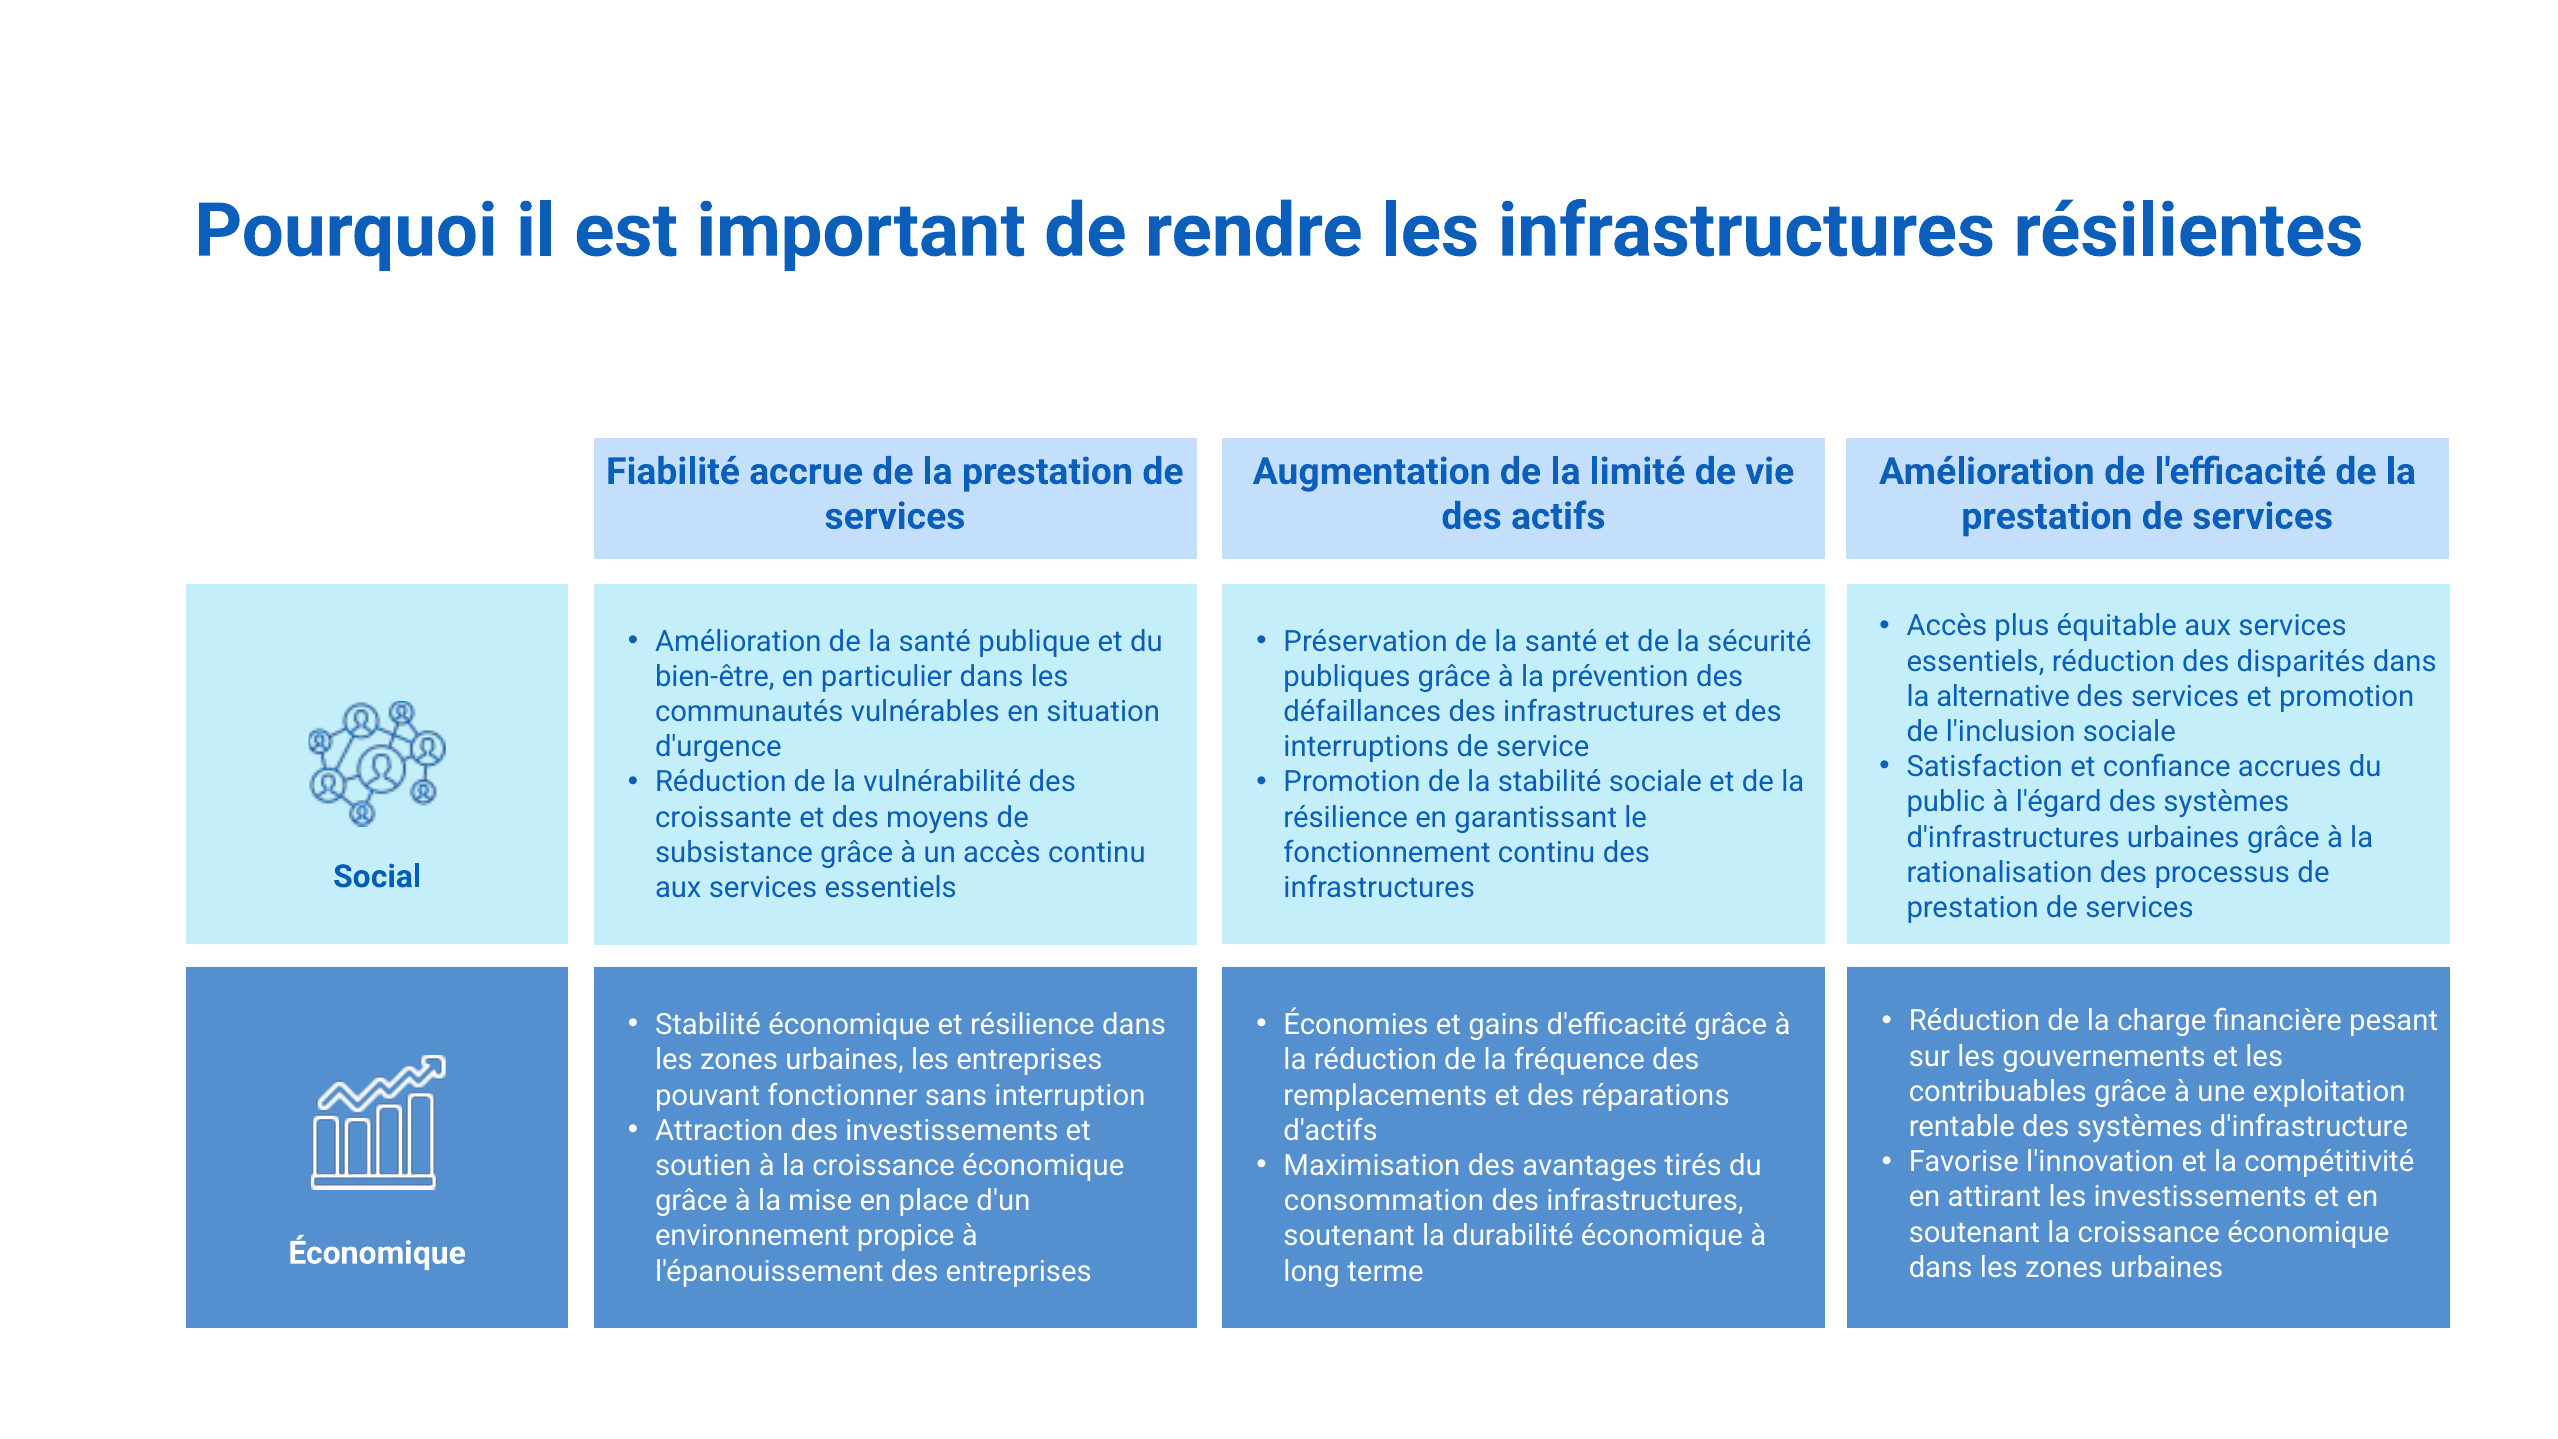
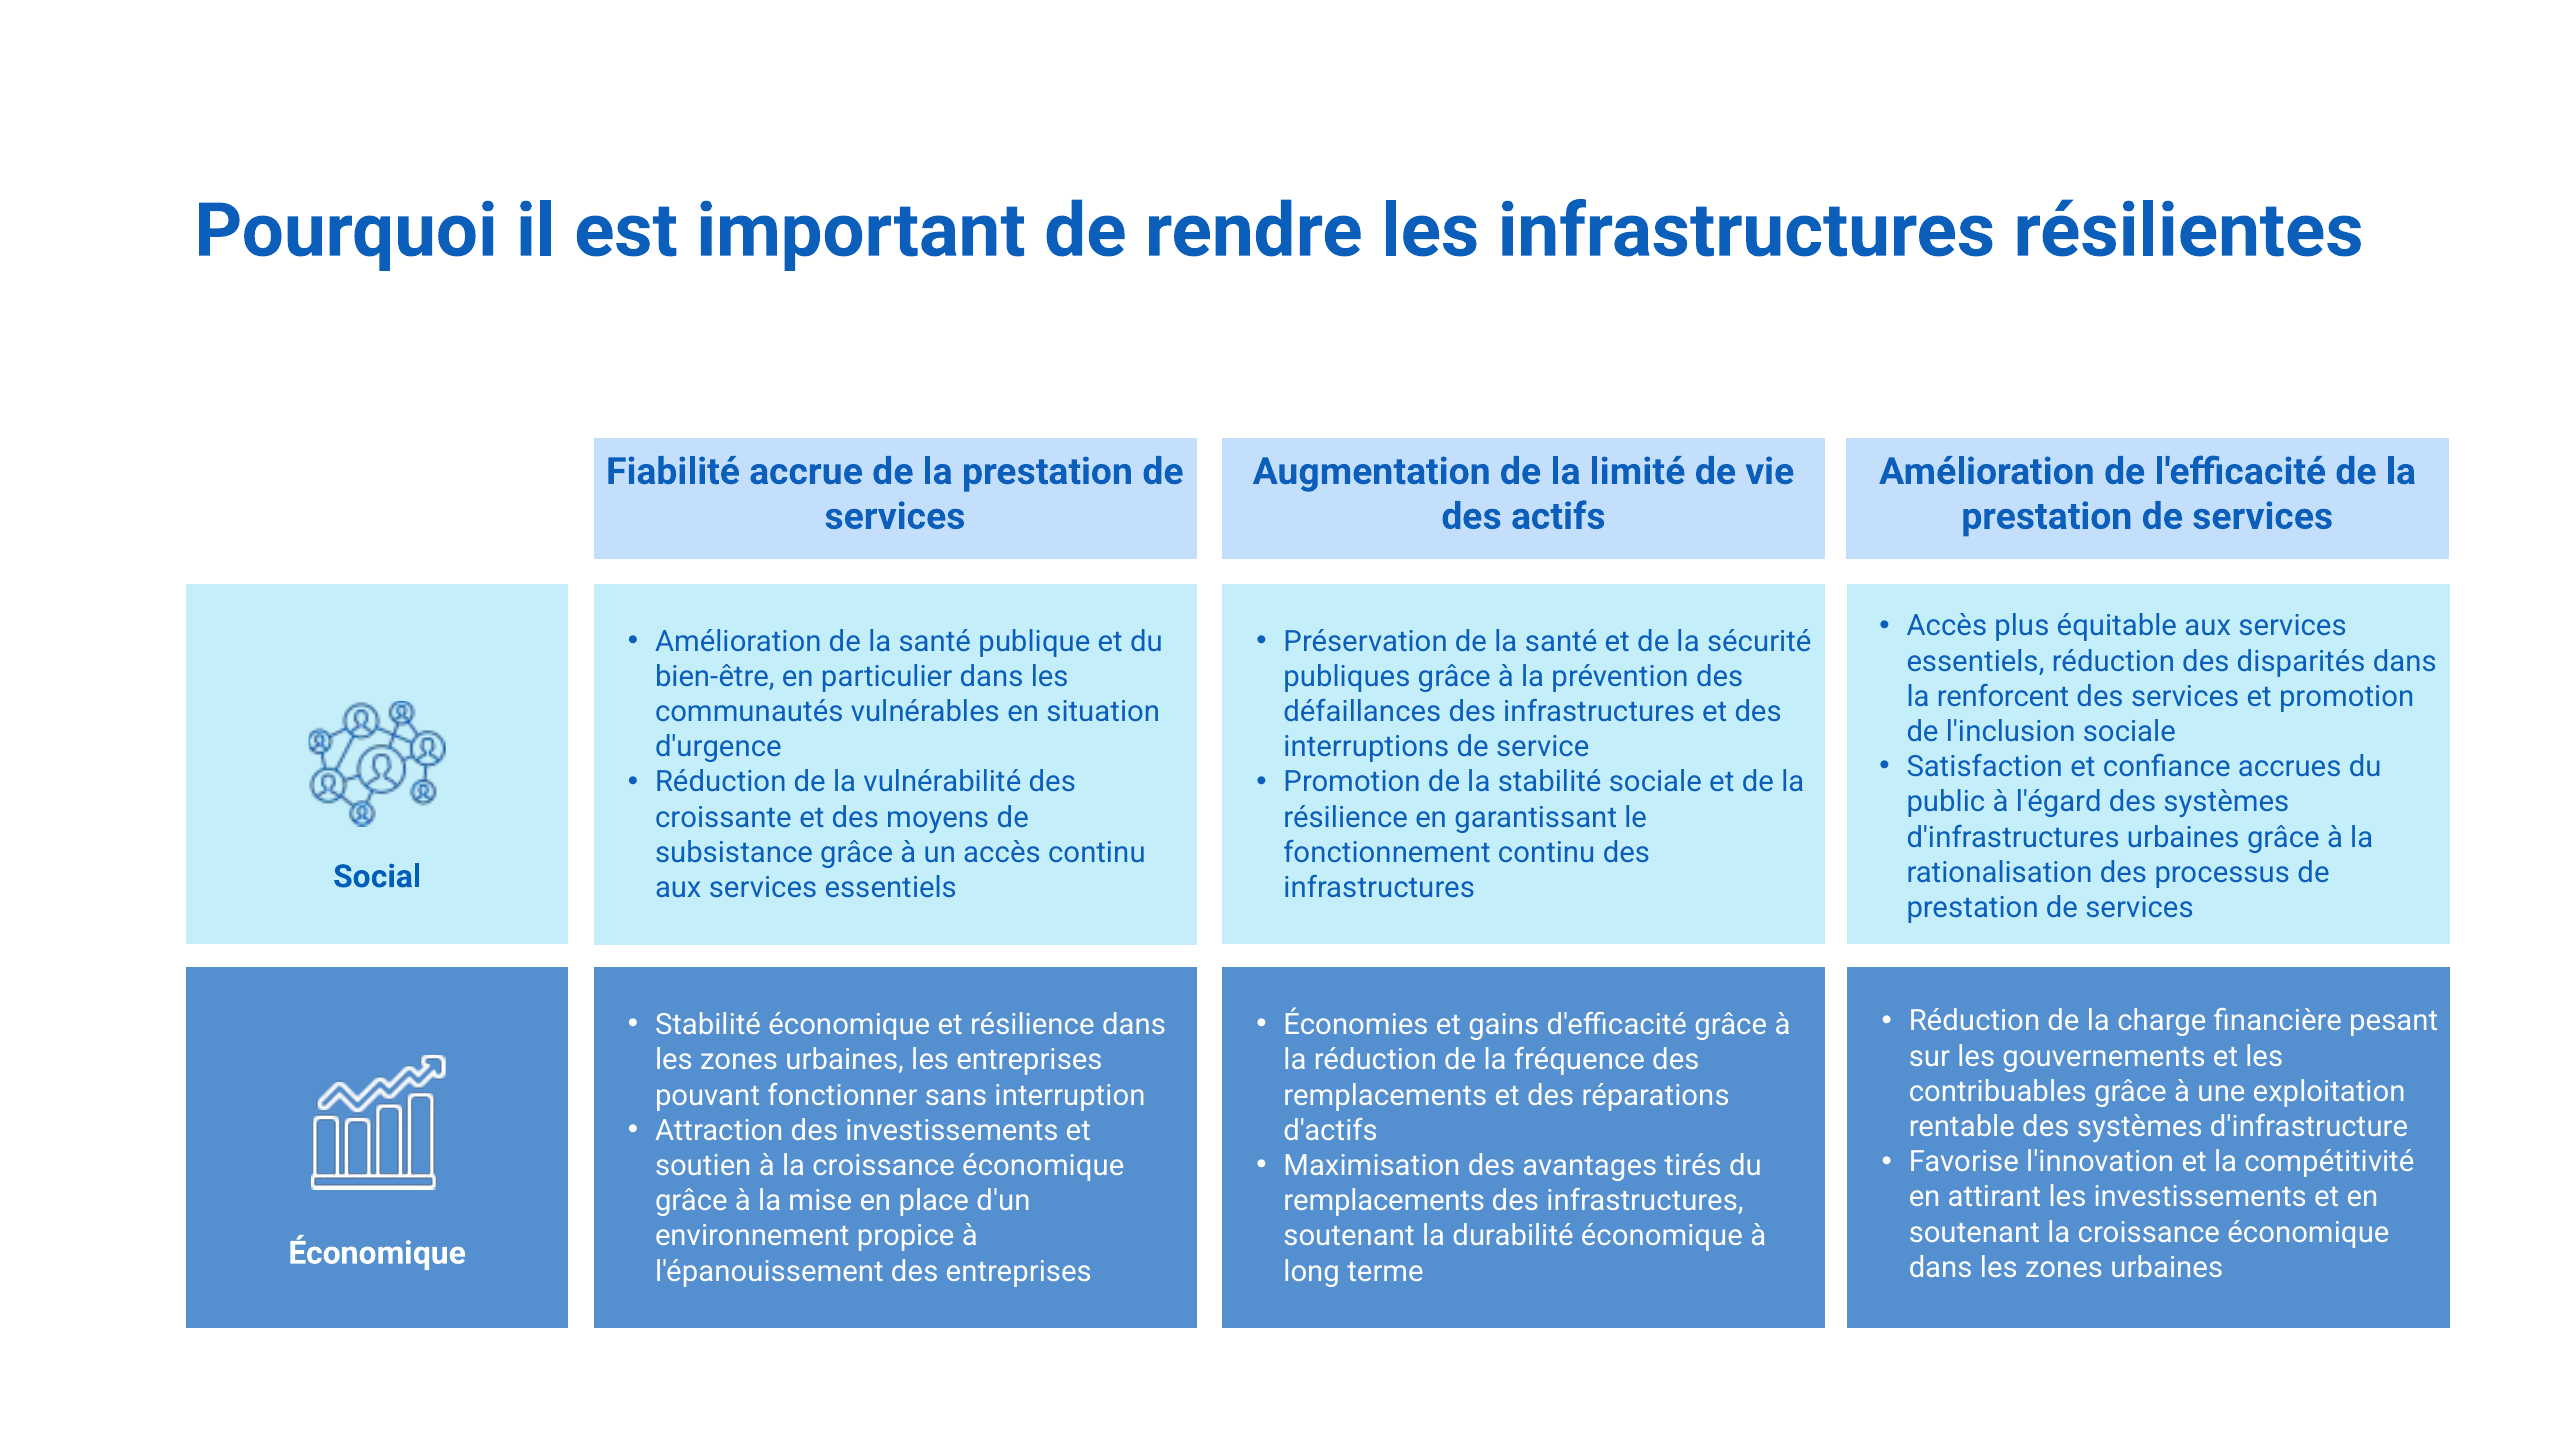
alternative: alternative -> renforcent
consommation at (1384, 1201): consommation -> remplacements
